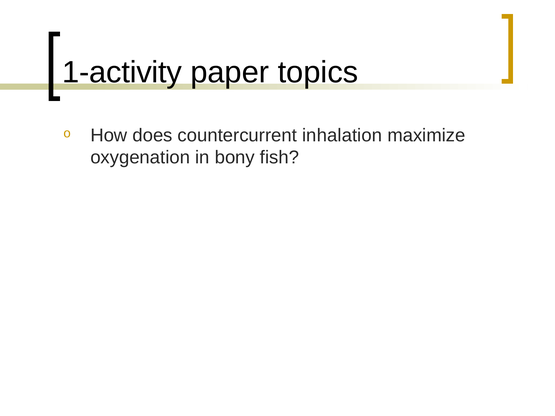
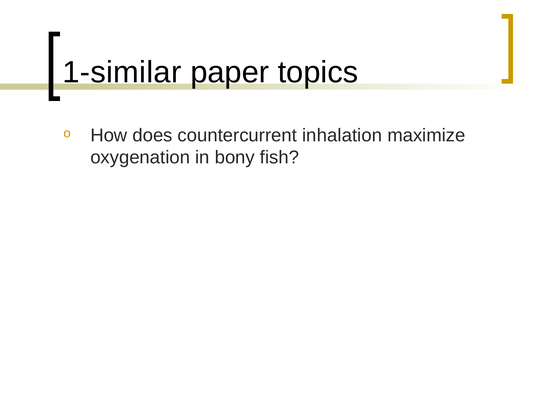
1-activity: 1-activity -> 1-similar
